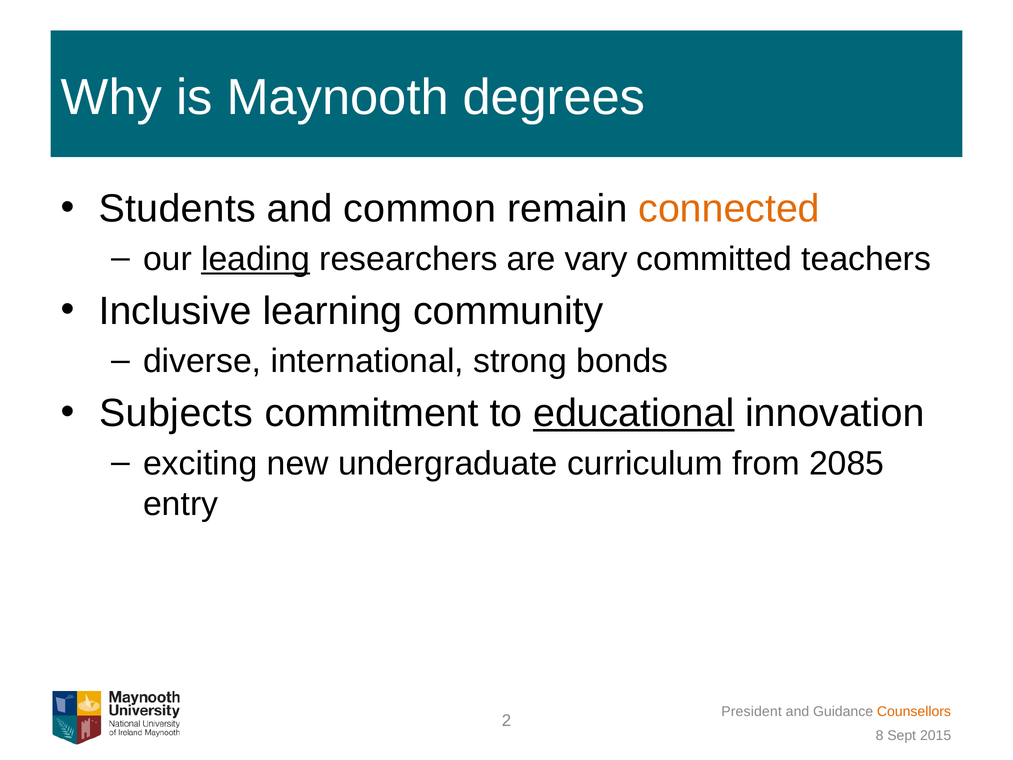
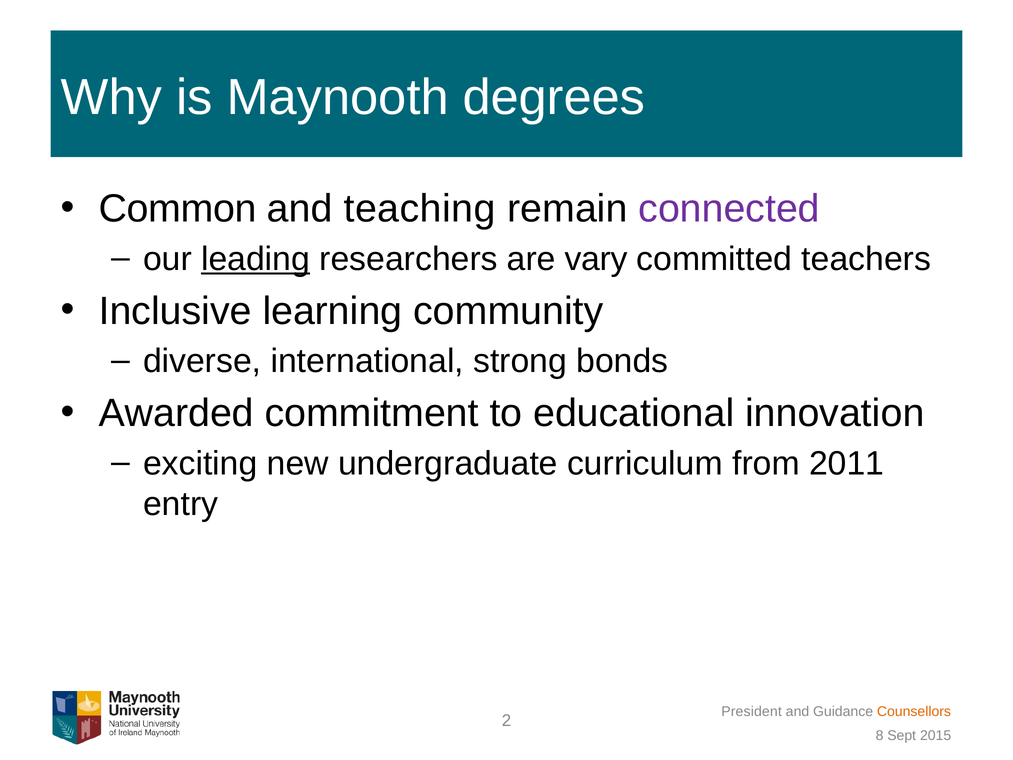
Students: Students -> Common
common: common -> teaching
connected colour: orange -> purple
Subjects: Subjects -> Awarded
educational underline: present -> none
2085: 2085 -> 2011
